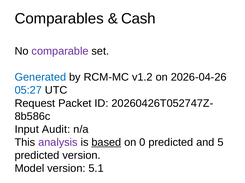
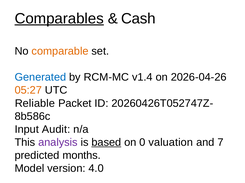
Comparables underline: none -> present
comparable colour: purple -> orange
v1.2: v1.2 -> v1.4
05:27 colour: blue -> orange
Request: Request -> Reliable
0 predicted: predicted -> valuation
5: 5 -> 7
predicted version: version -> months
5.1: 5.1 -> 4.0
